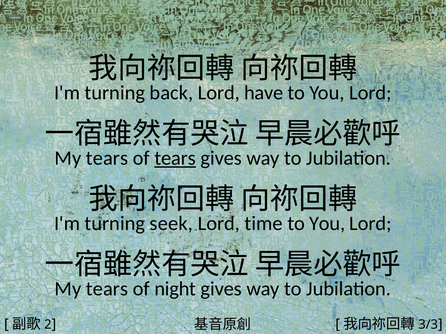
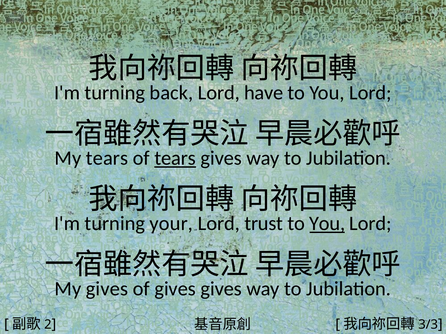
seek: seek -> your
time: time -> trust
You at (327, 224) underline: none -> present
tears at (107, 289): tears -> gives
of night: night -> gives
